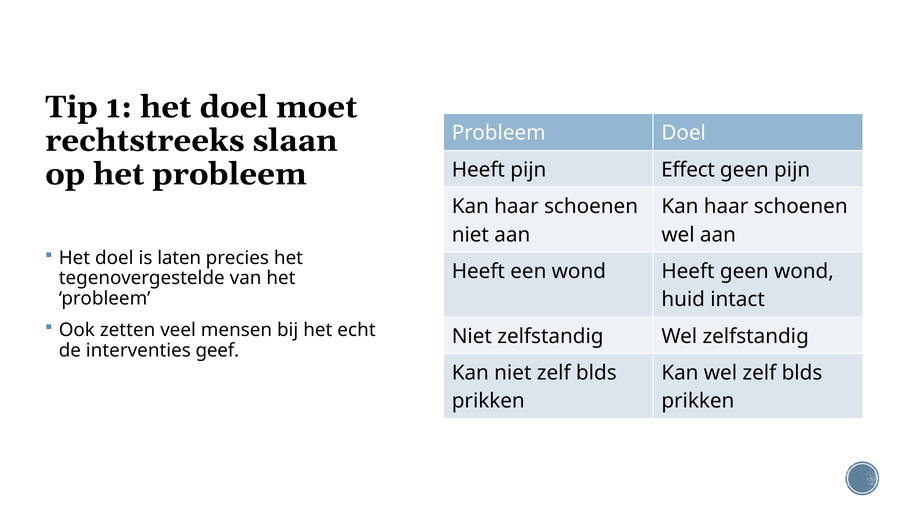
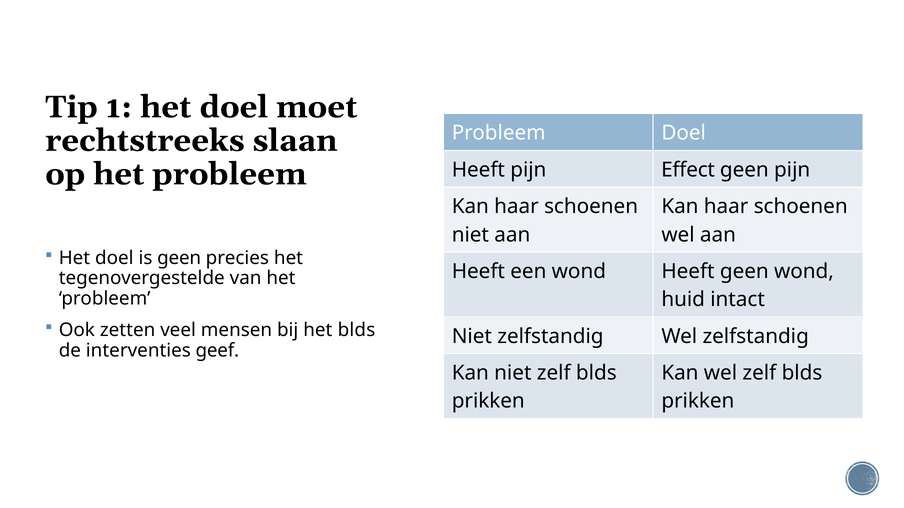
is laten: laten -> geen
het echt: echt -> blds
